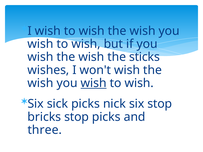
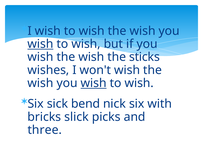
wish at (40, 44) underline: none -> present
sick picks: picks -> bend
six stop: stop -> with
bricks stop: stop -> slick
